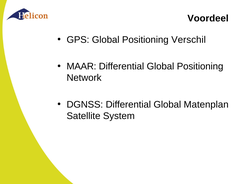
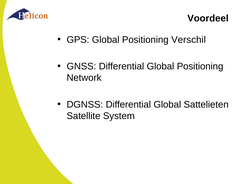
MAAR: MAAR -> GNSS
Matenplan: Matenplan -> Sattelieten
